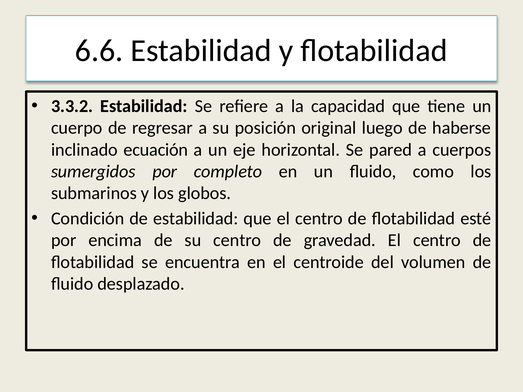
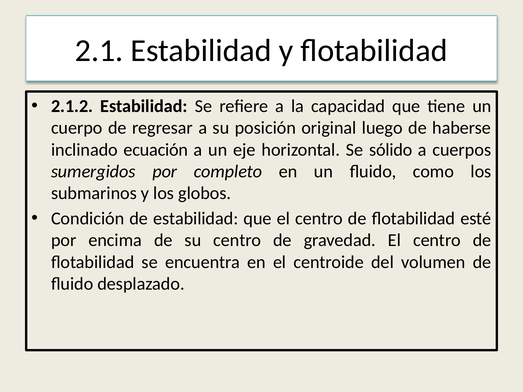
6.6: 6.6 -> 2.1
3.3.2: 3.3.2 -> 2.1.2
pared: pared -> sólido
